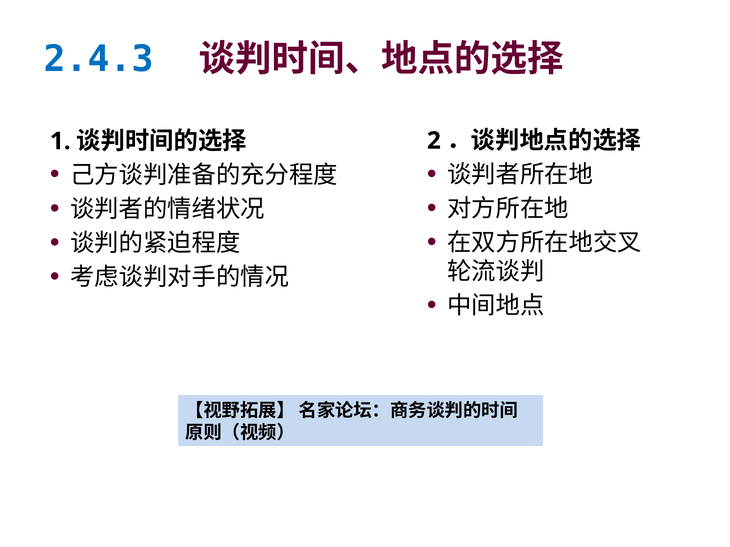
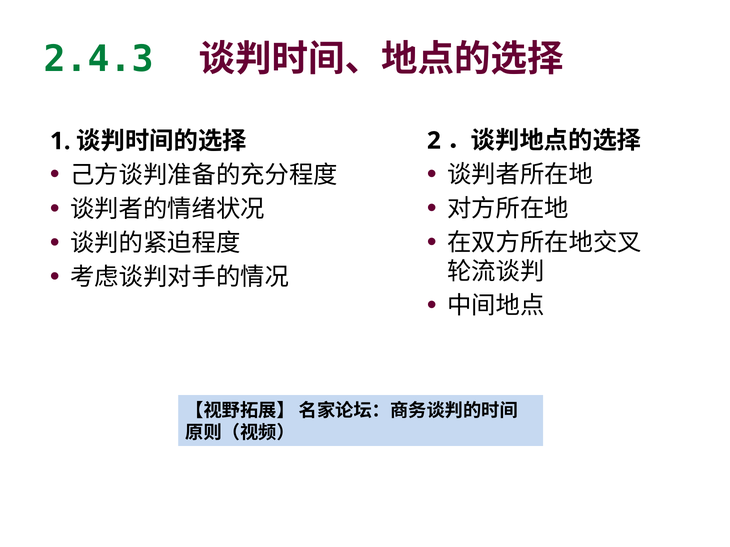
2.4.3 colour: blue -> green
